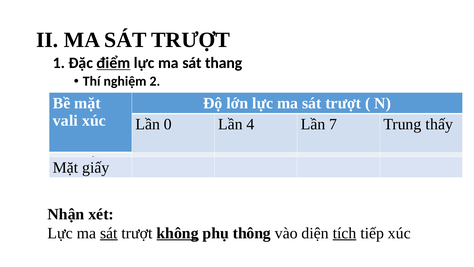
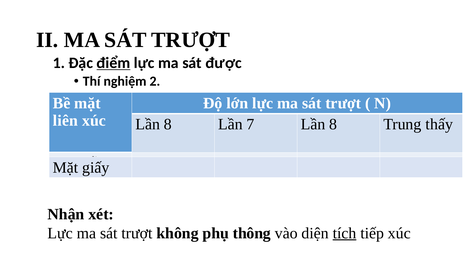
thang: thang -> được
vali: vali -> liên
0 at (168, 124): 0 -> 8
4: 4 -> 7
7 at (333, 124): 7 -> 8
sát at (109, 233) underline: present -> none
không underline: present -> none
